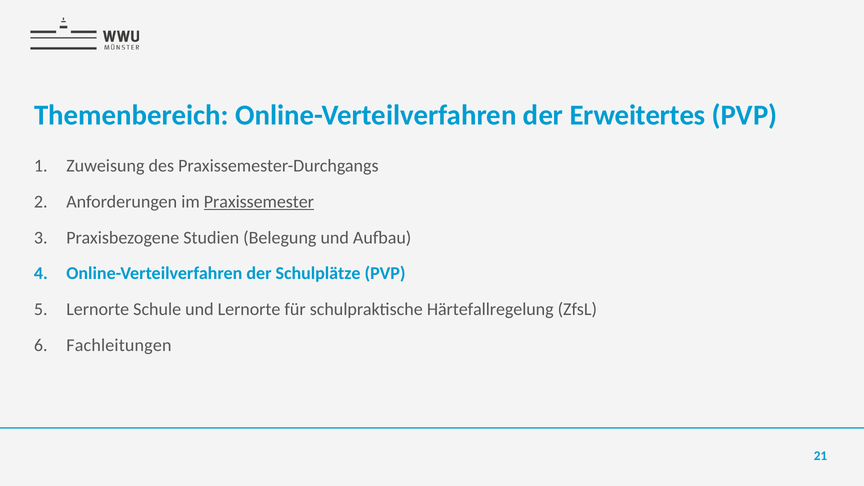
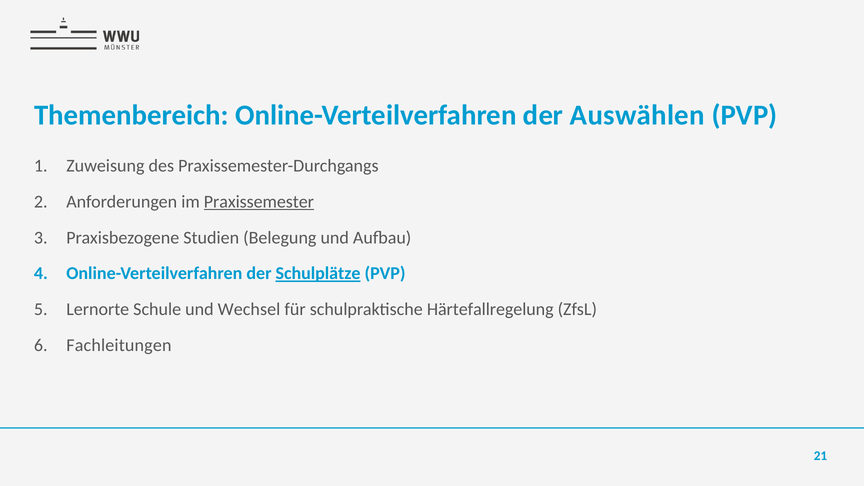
Erweitertes: Erweitertes -> Auswählen
Schulplätze underline: none -> present
und Lernorte: Lernorte -> Wechsel
